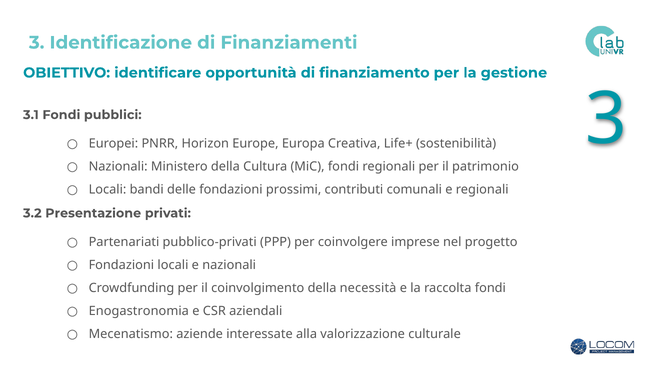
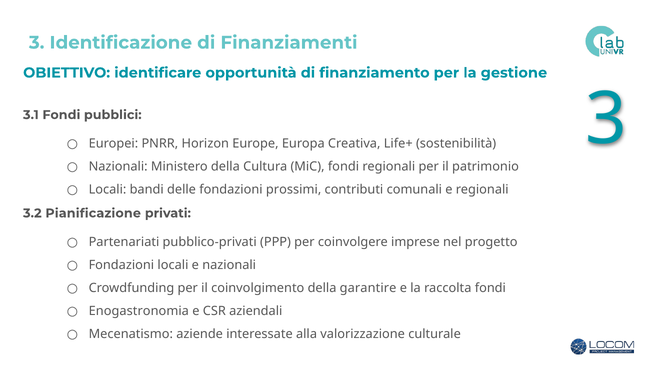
Presentazione: Presentazione -> Pianificazione
necessità: necessità -> garantire
